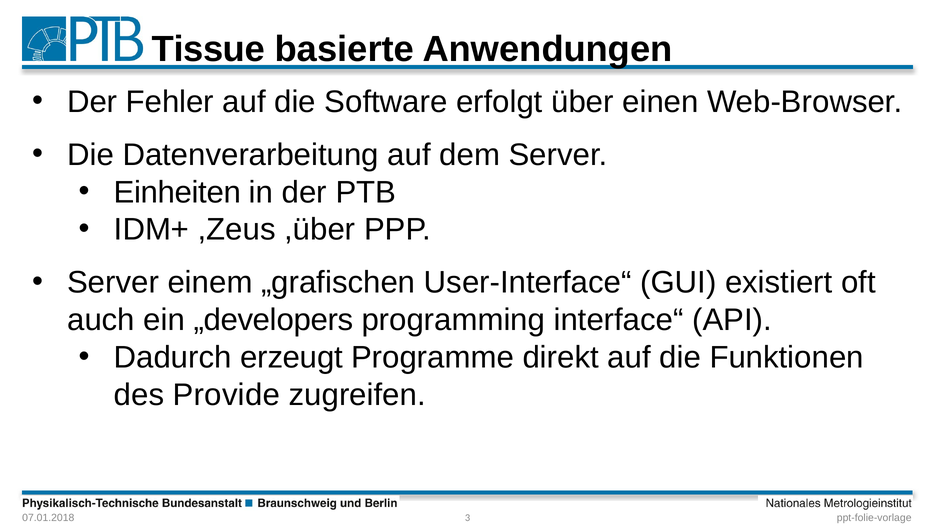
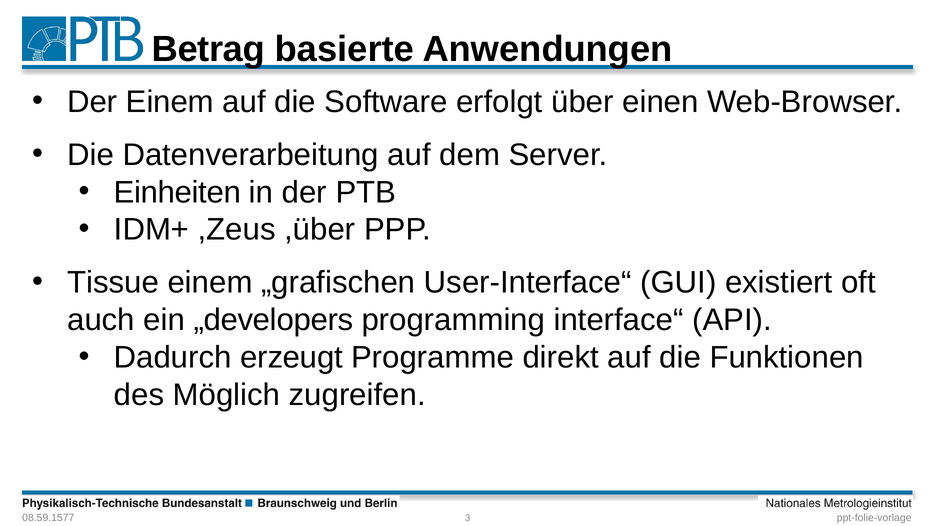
Tissue: Tissue -> Betrag
Der Fehler: Fehler -> Einem
Server at (113, 283): Server -> Tissue
Provide: Provide -> Möglich
07.01.2018: 07.01.2018 -> 08.59.1577
